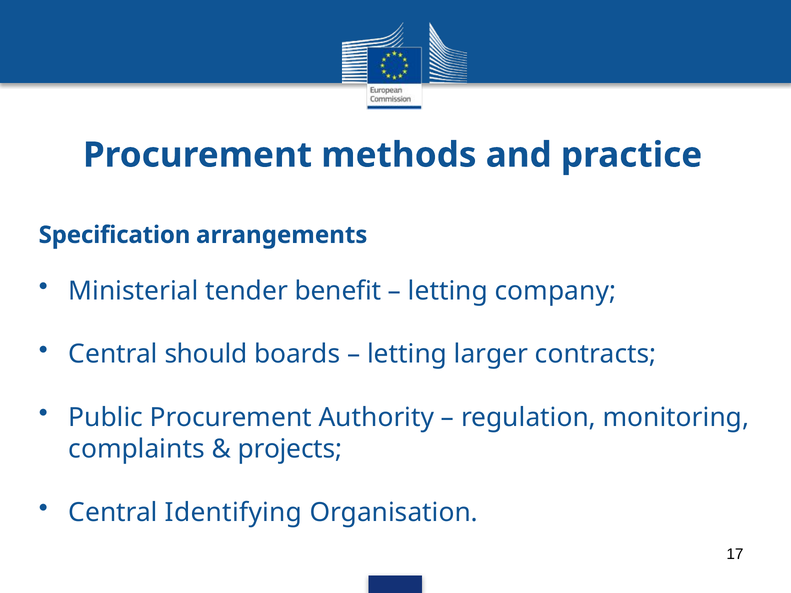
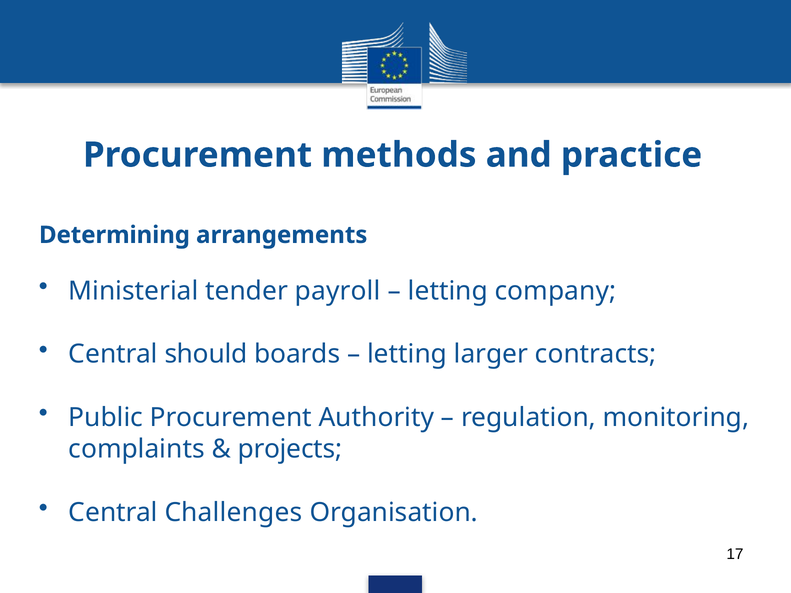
Specification: Specification -> Determining
benefit: benefit -> payroll
Identifying: Identifying -> Challenges
